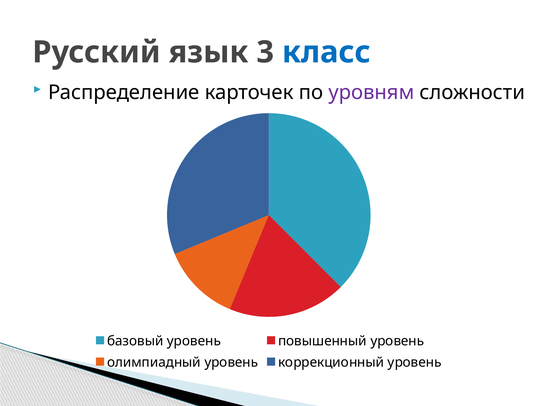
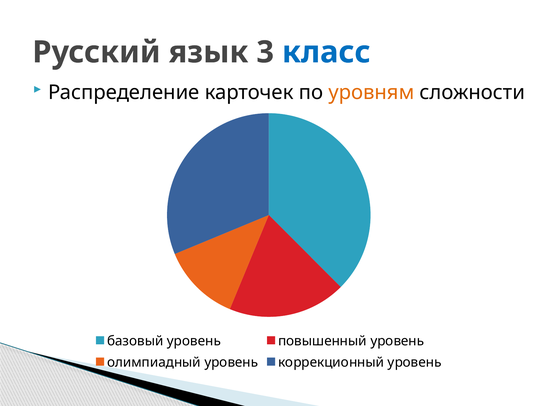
уровням colour: purple -> orange
